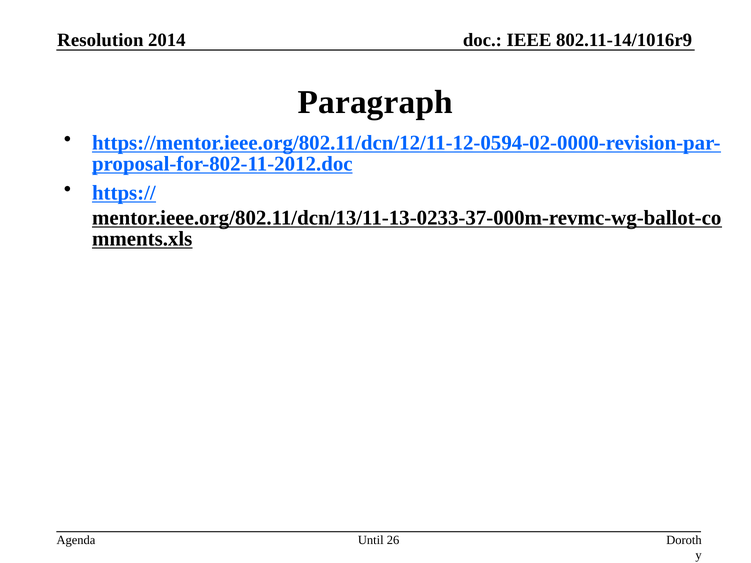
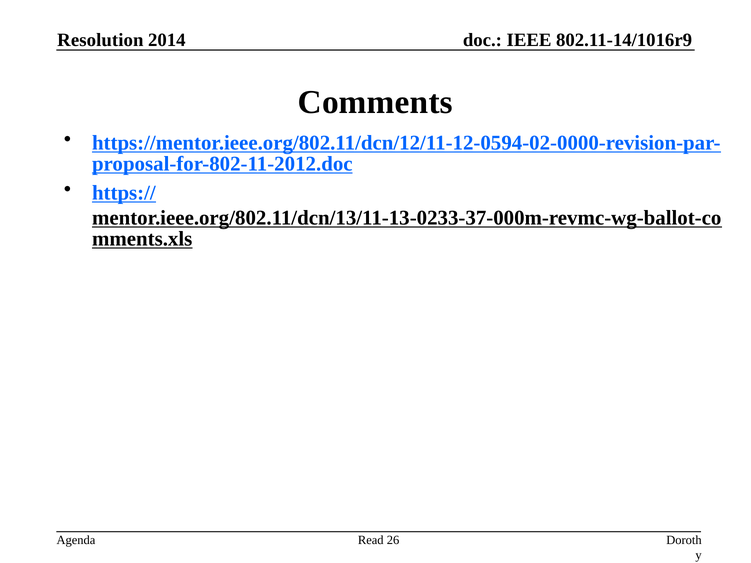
Paragraph: Paragraph -> Comments
Until: Until -> Read
